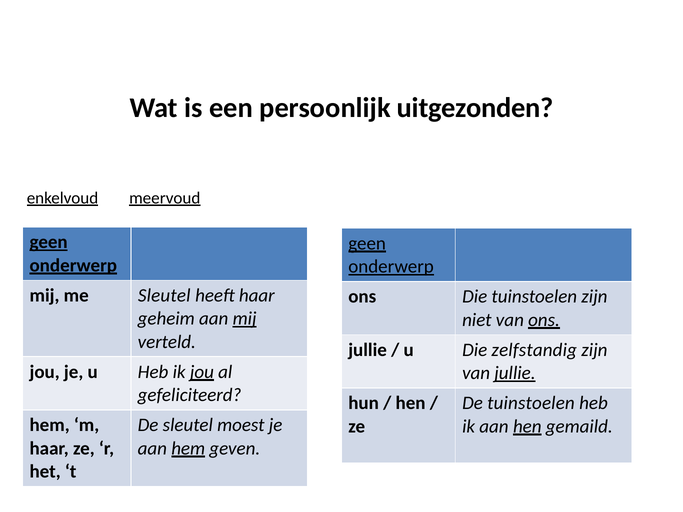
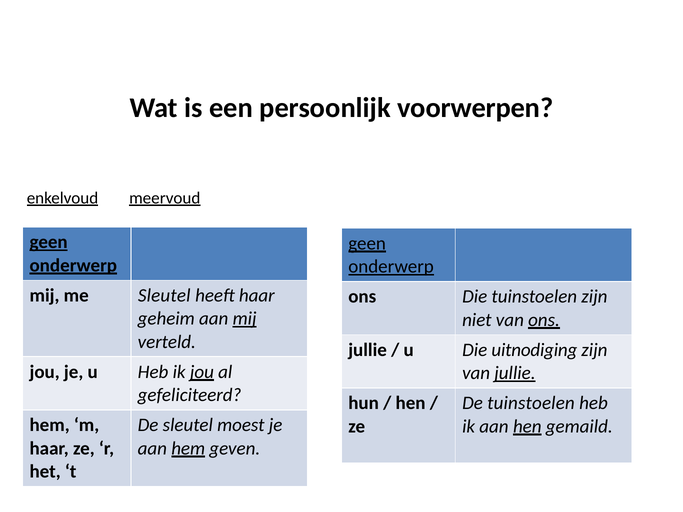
uitgezonden: uitgezonden -> voorwerpen
zelfstandig: zelfstandig -> uitnodiging
